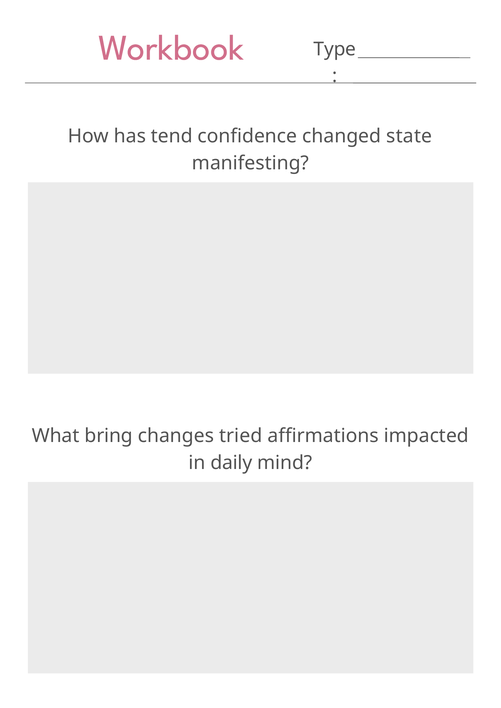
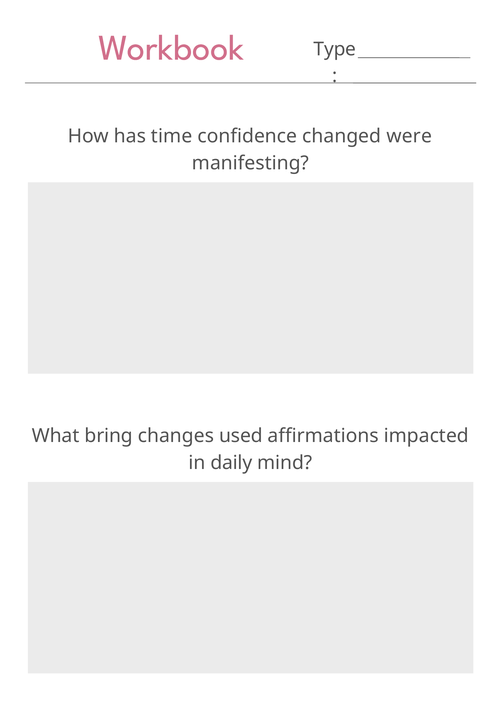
tend: tend -> time
state: state -> were
tried: tried -> used
